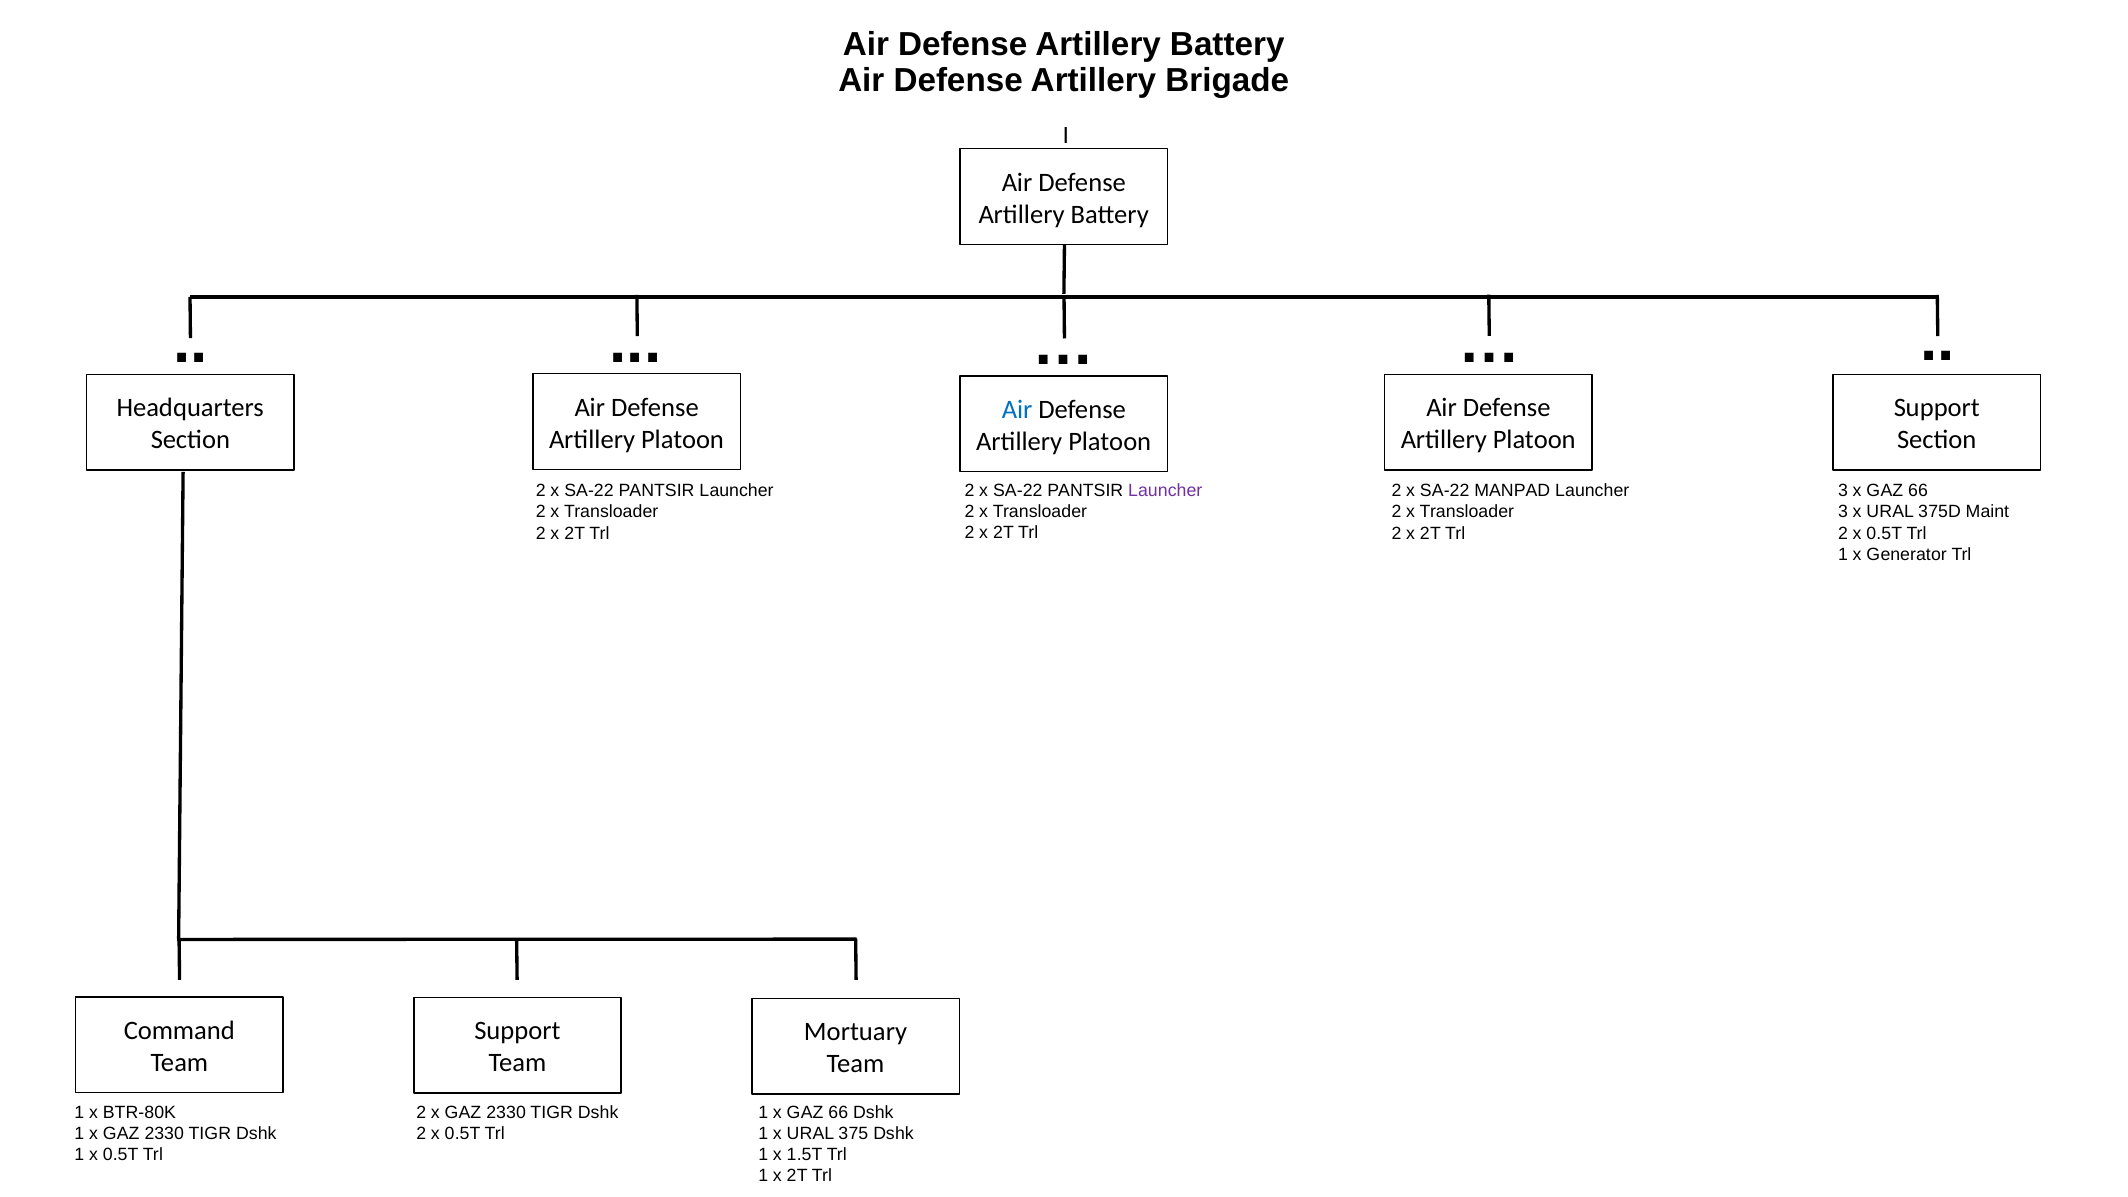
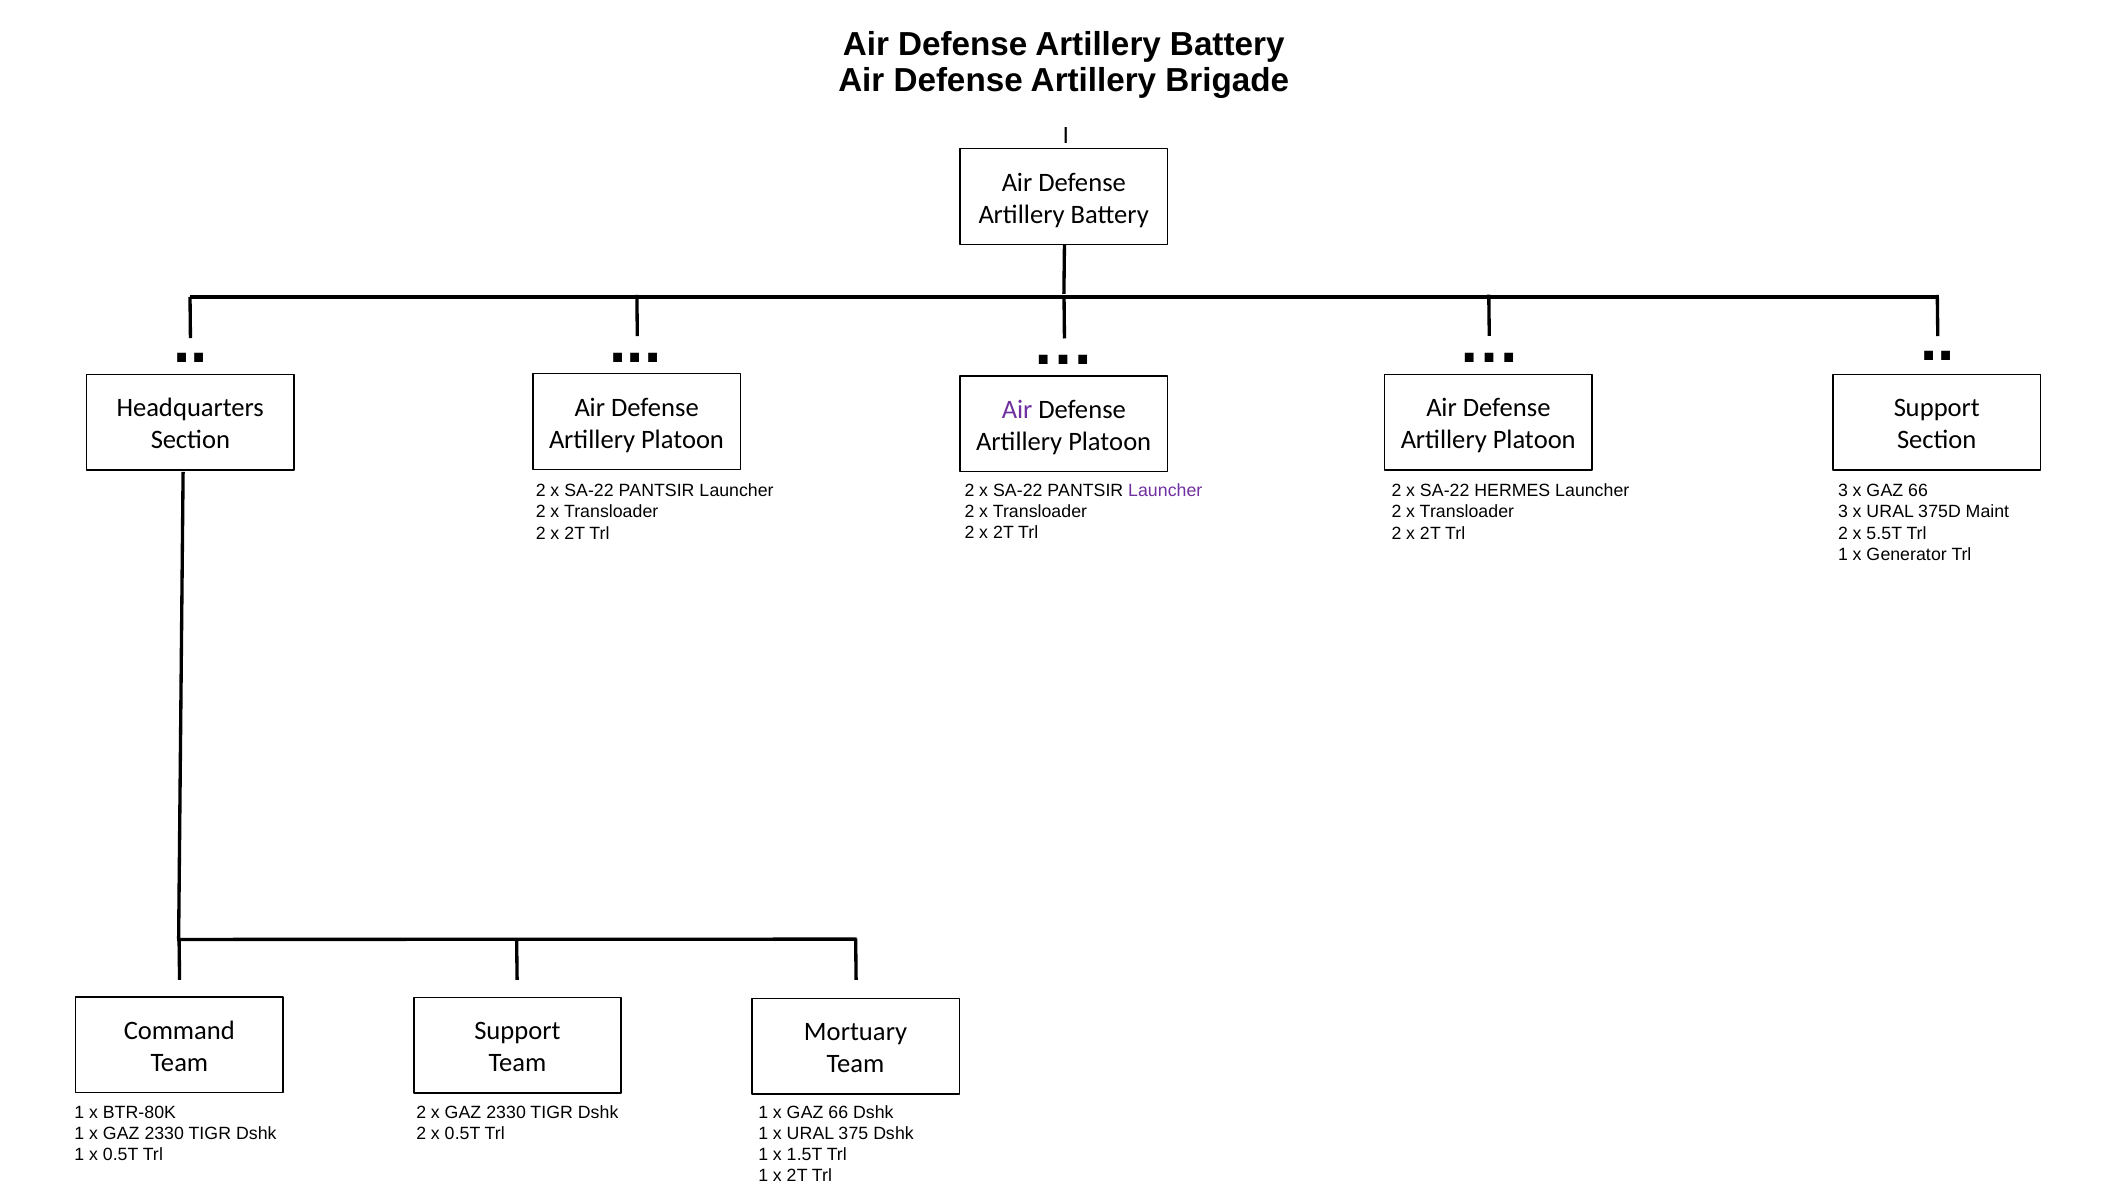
Air at (1017, 410) colour: blue -> purple
MANPAD: MANPAD -> HERMES
0.5T at (1884, 533): 0.5T -> 5.5T
